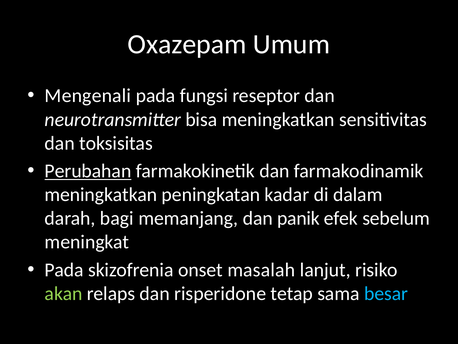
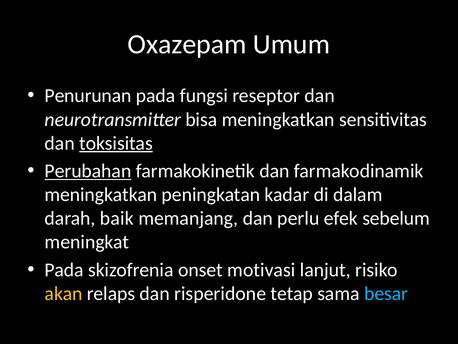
Mengenali: Mengenali -> Penurunan
toksisitas underline: none -> present
bagi: bagi -> baik
panik: panik -> perlu
masalah: masalah -> motivasi
akan colour: light green -> yellow
